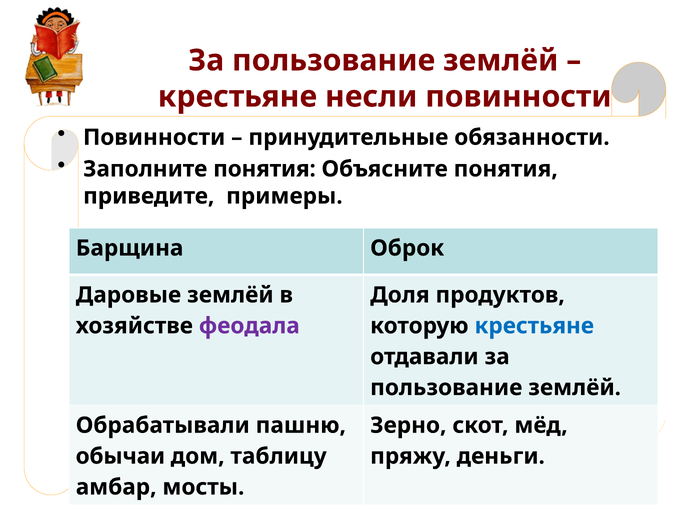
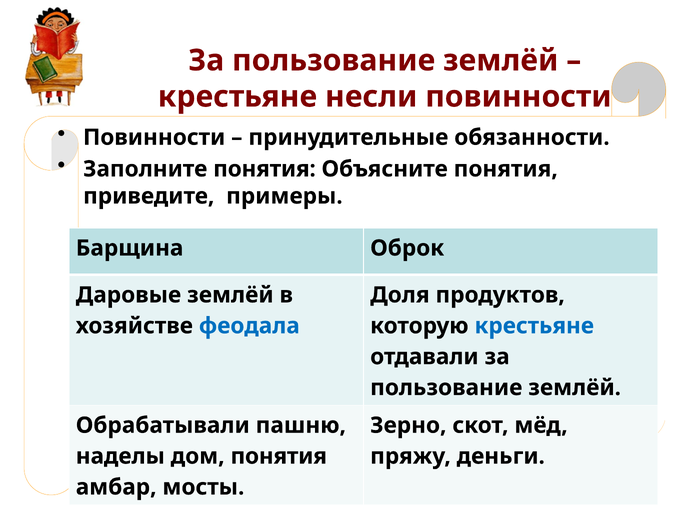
феодала colour: purple -> blue
обычаи: обычаи -> наделы
дом таблицу: таблицу -> понятия
